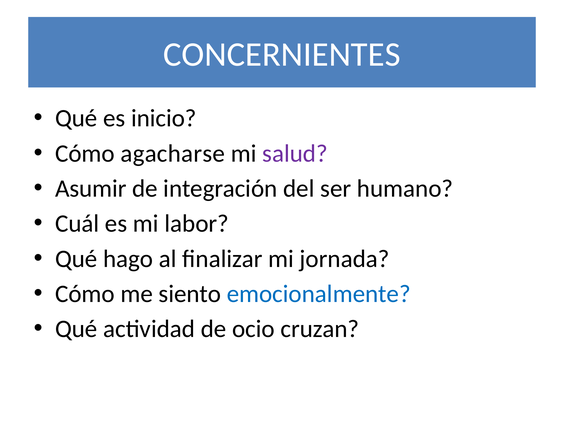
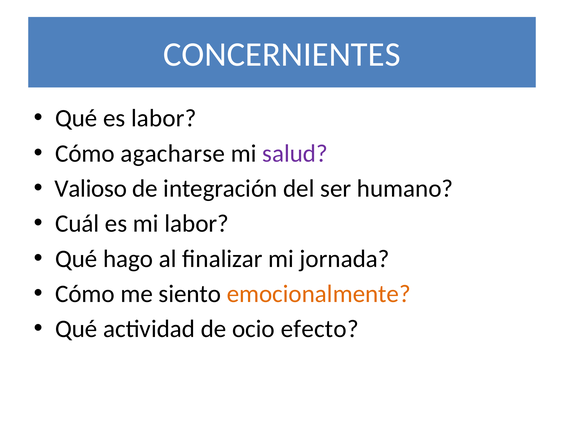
es inicio: inicio -> labor
Asumir: Asumir -> Valioso
emocionalmente colour: blue -> orange
cruzan: cruzan -> efecto
